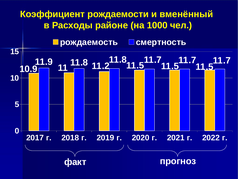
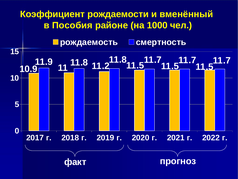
Расходы: Расходы -> Пособия
